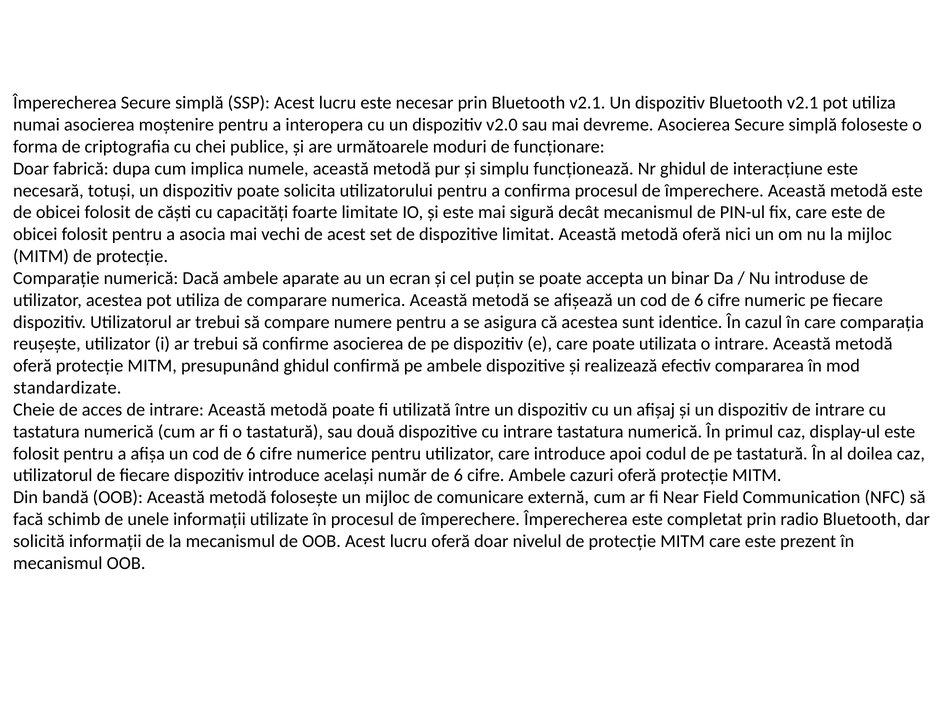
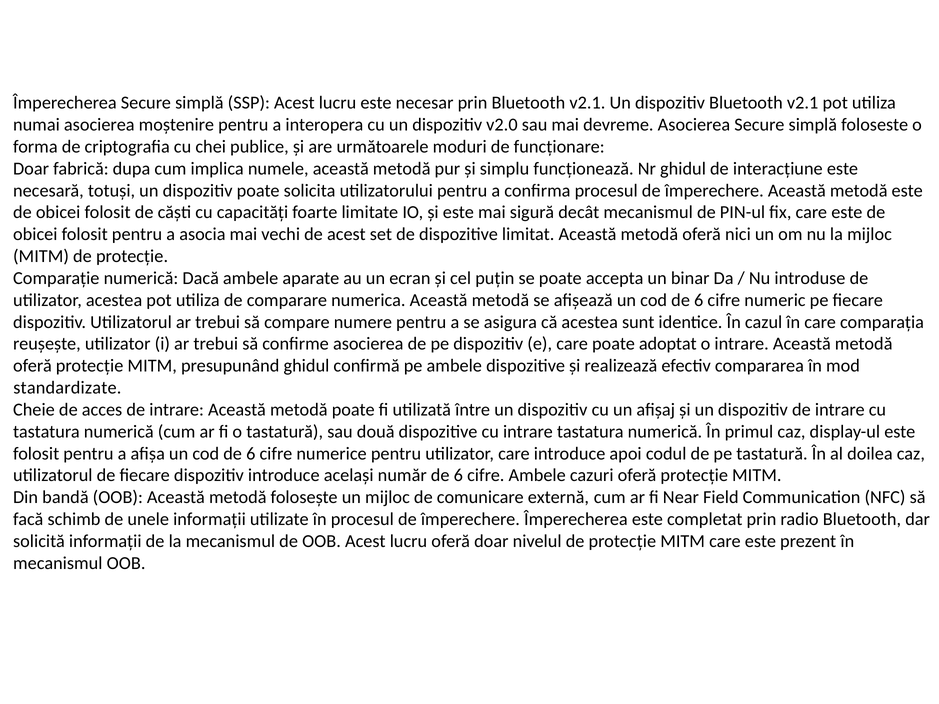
utilizata: utilizata -> adoptat
